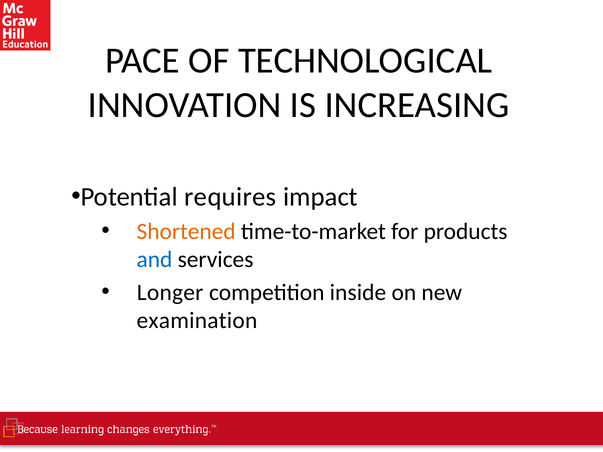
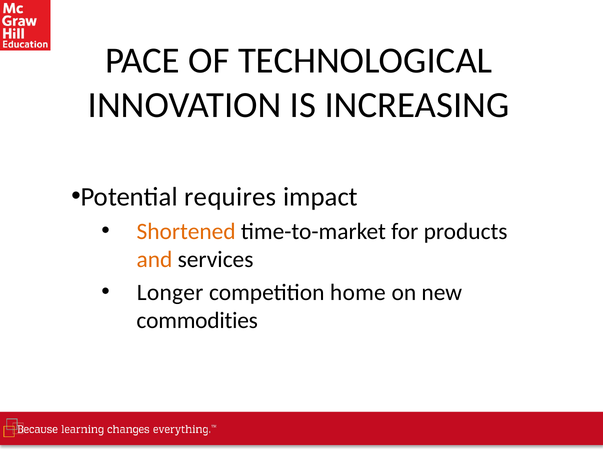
and colour: blue -> orange
inside: inside -> home
examination: examination -> commodities
